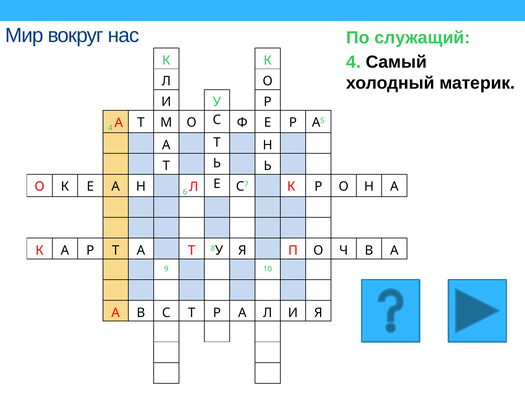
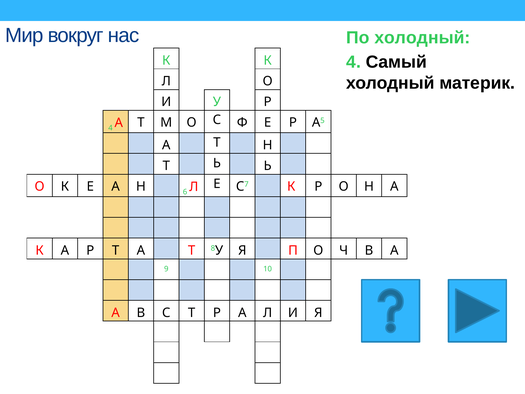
По служащий: служащий -> холодный
